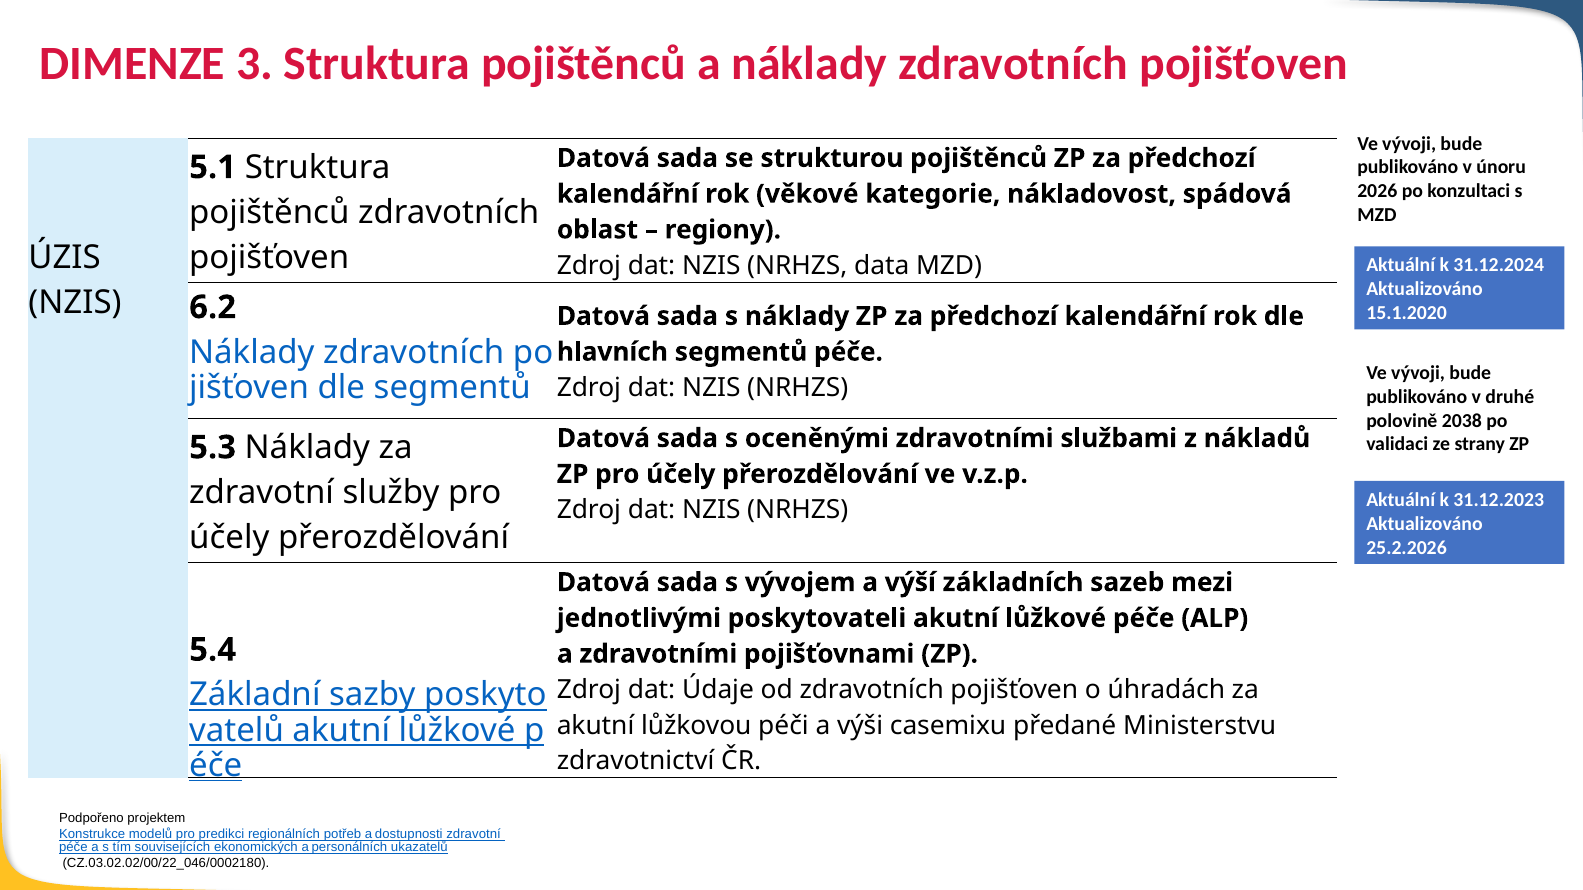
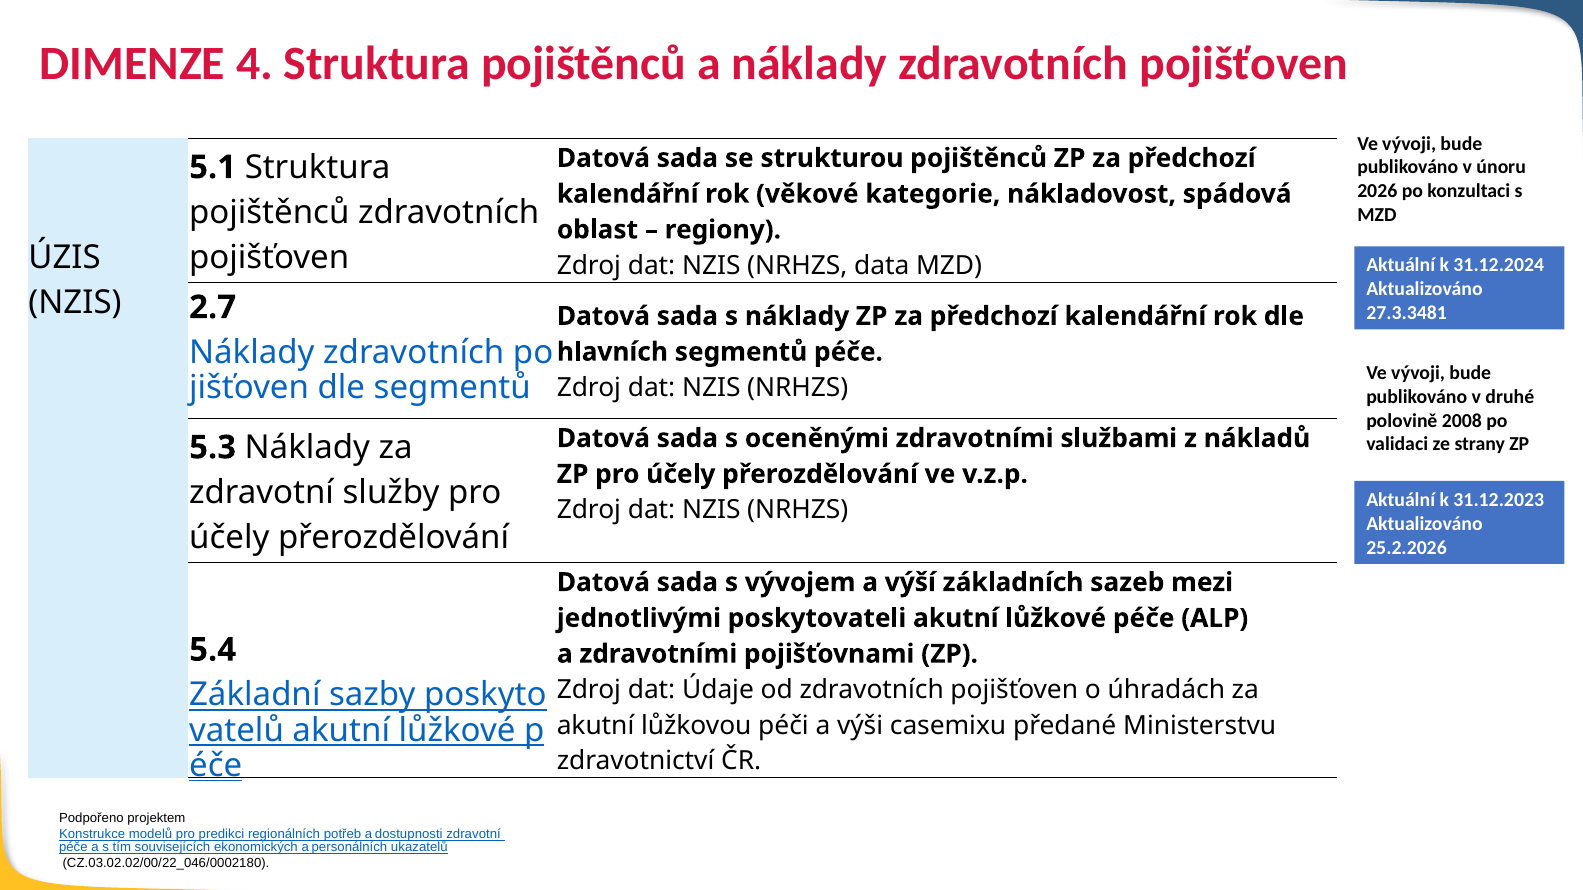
3: 3 -> 4
6.2: 6.2 -> 2.7
15.1.2020: 15.1.2020 -> 27.3.3481
2038: 2038 -> 2008
